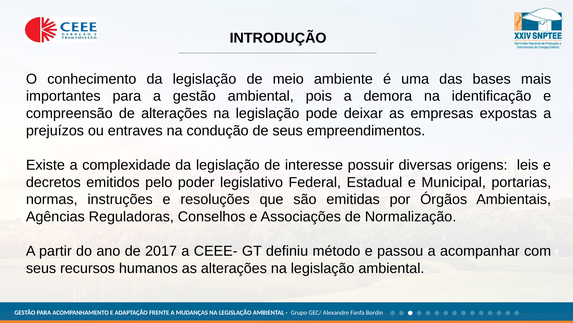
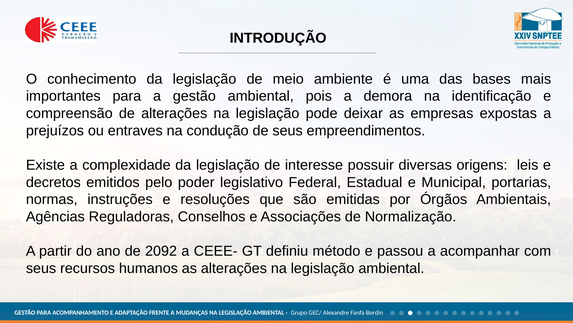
2017: 2017 -> 2092
